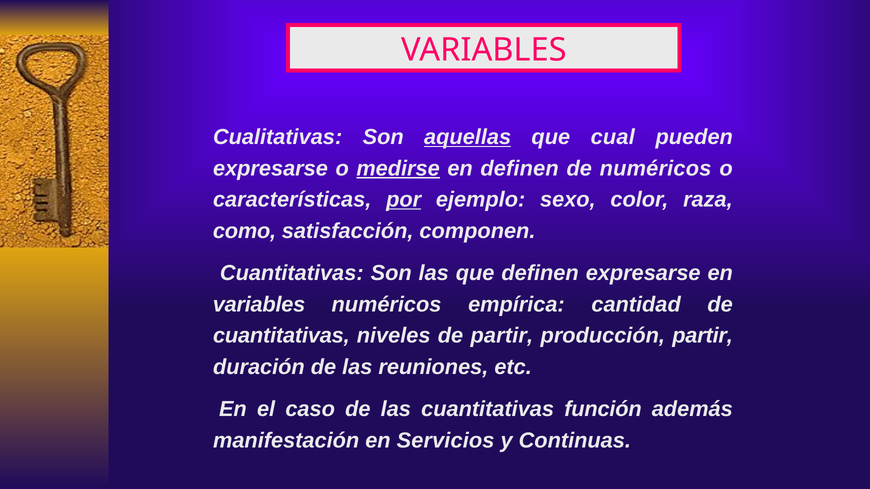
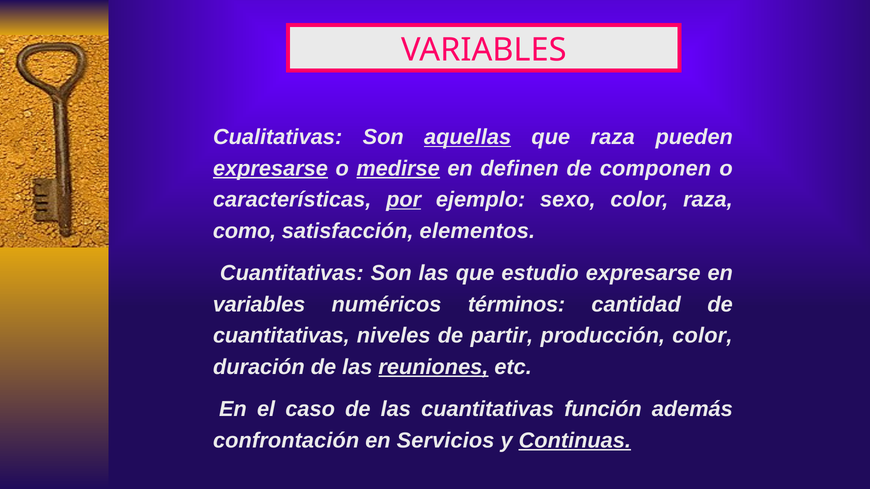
que cual: cual -> raza
expresarse at (270, 168) underline: none -> present
de numéricos: numéricos -> componen
componen: componen -> elementos
que definen: definen -> estudio
empírica: empírica -> términos
producción partir: partir -> color
reuniones underline: none -> present
manifestación: manifestación -> confrontación
Continuas underline: none -> present
